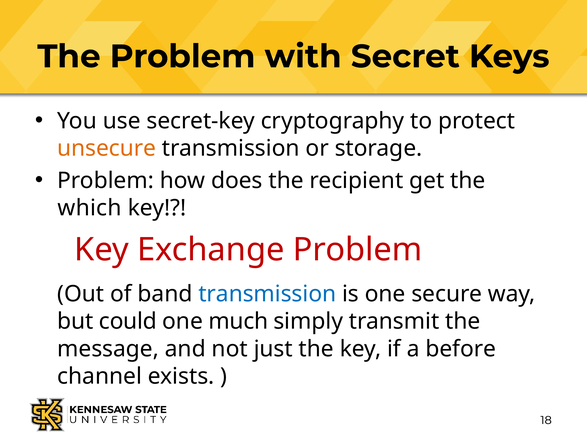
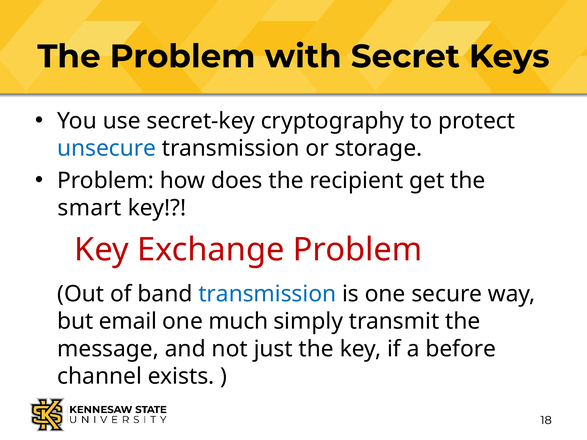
unsecure colour: orange -> blue
which: which -> smart
could: could -> email
